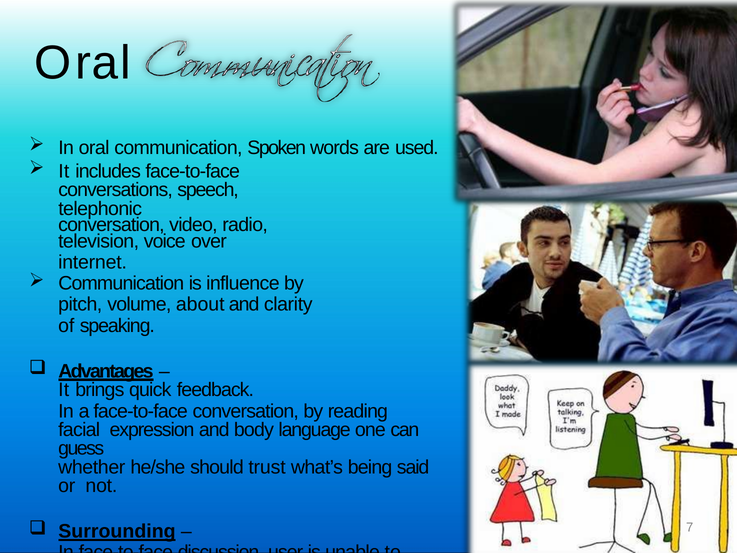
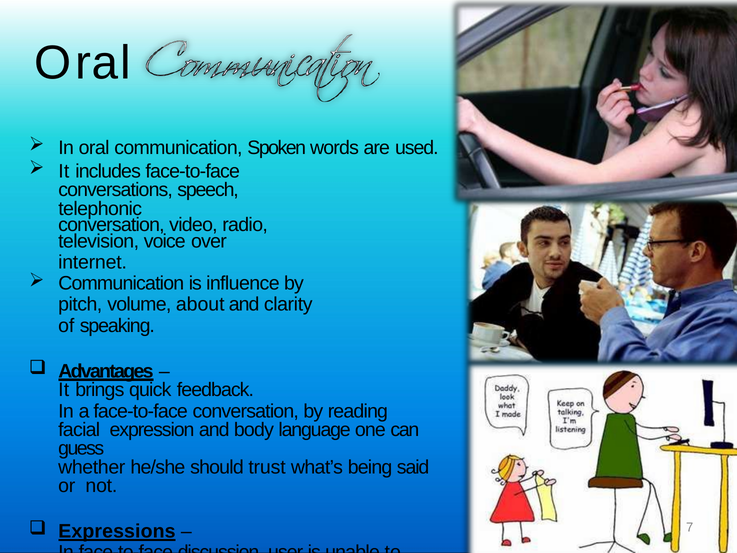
Surrounding: Surrounding -> Expressions
